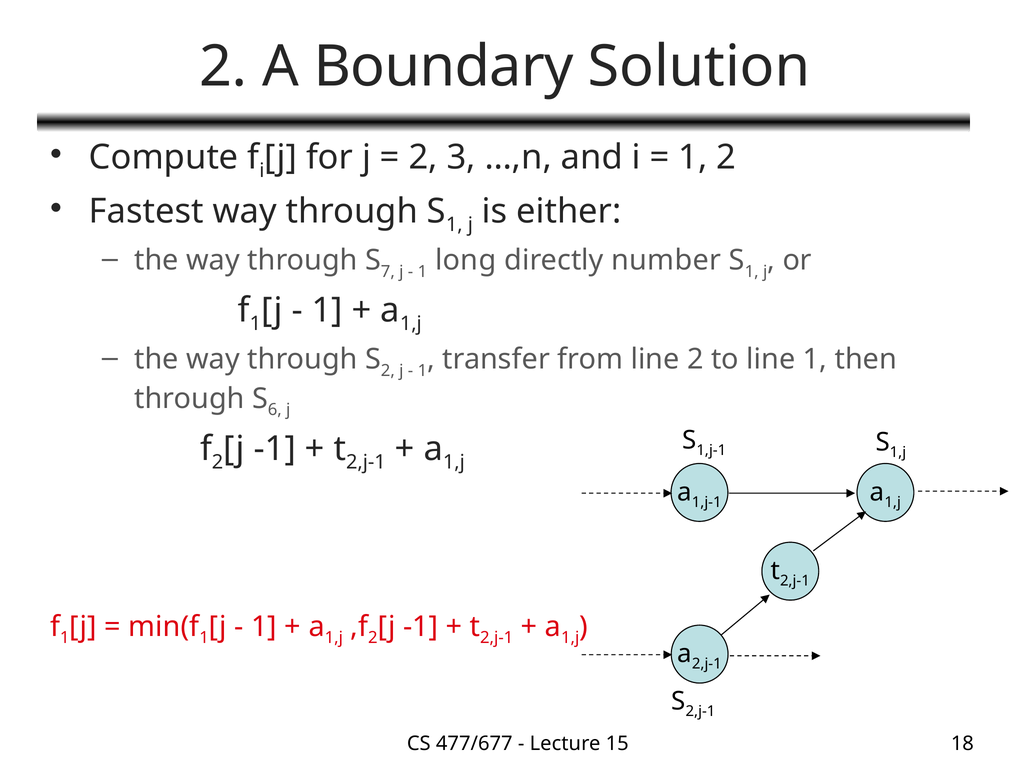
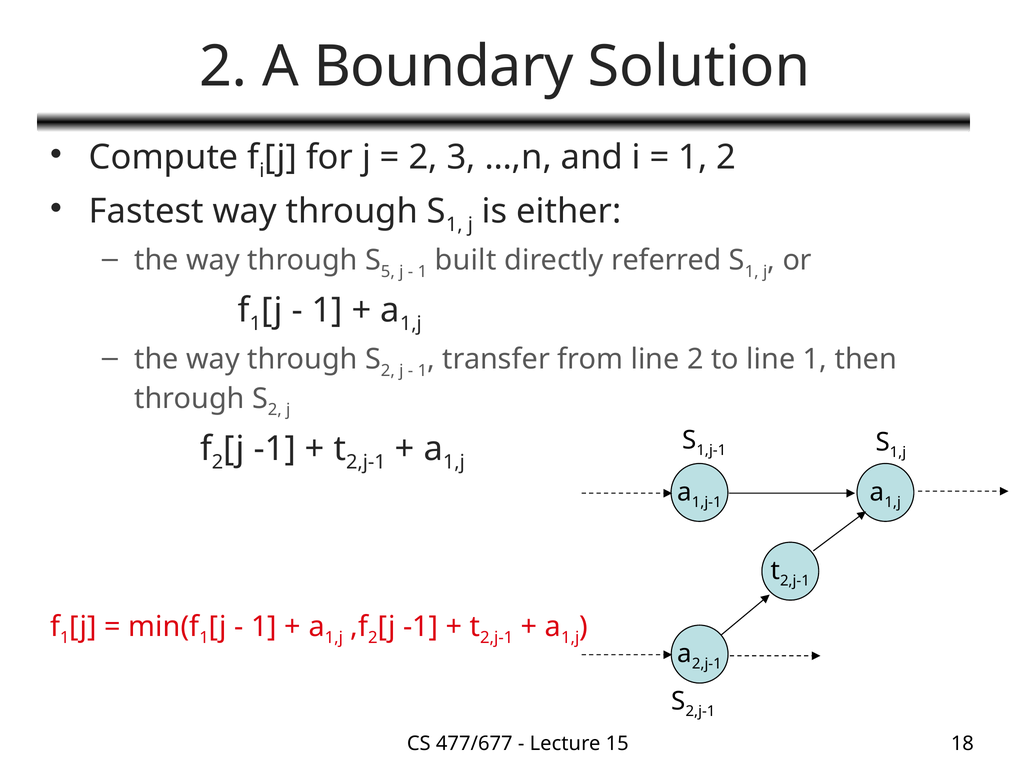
7: 7 -> 5
long: long -> built
number: number -> referred
6 at (275, 410): 6 -> 2
